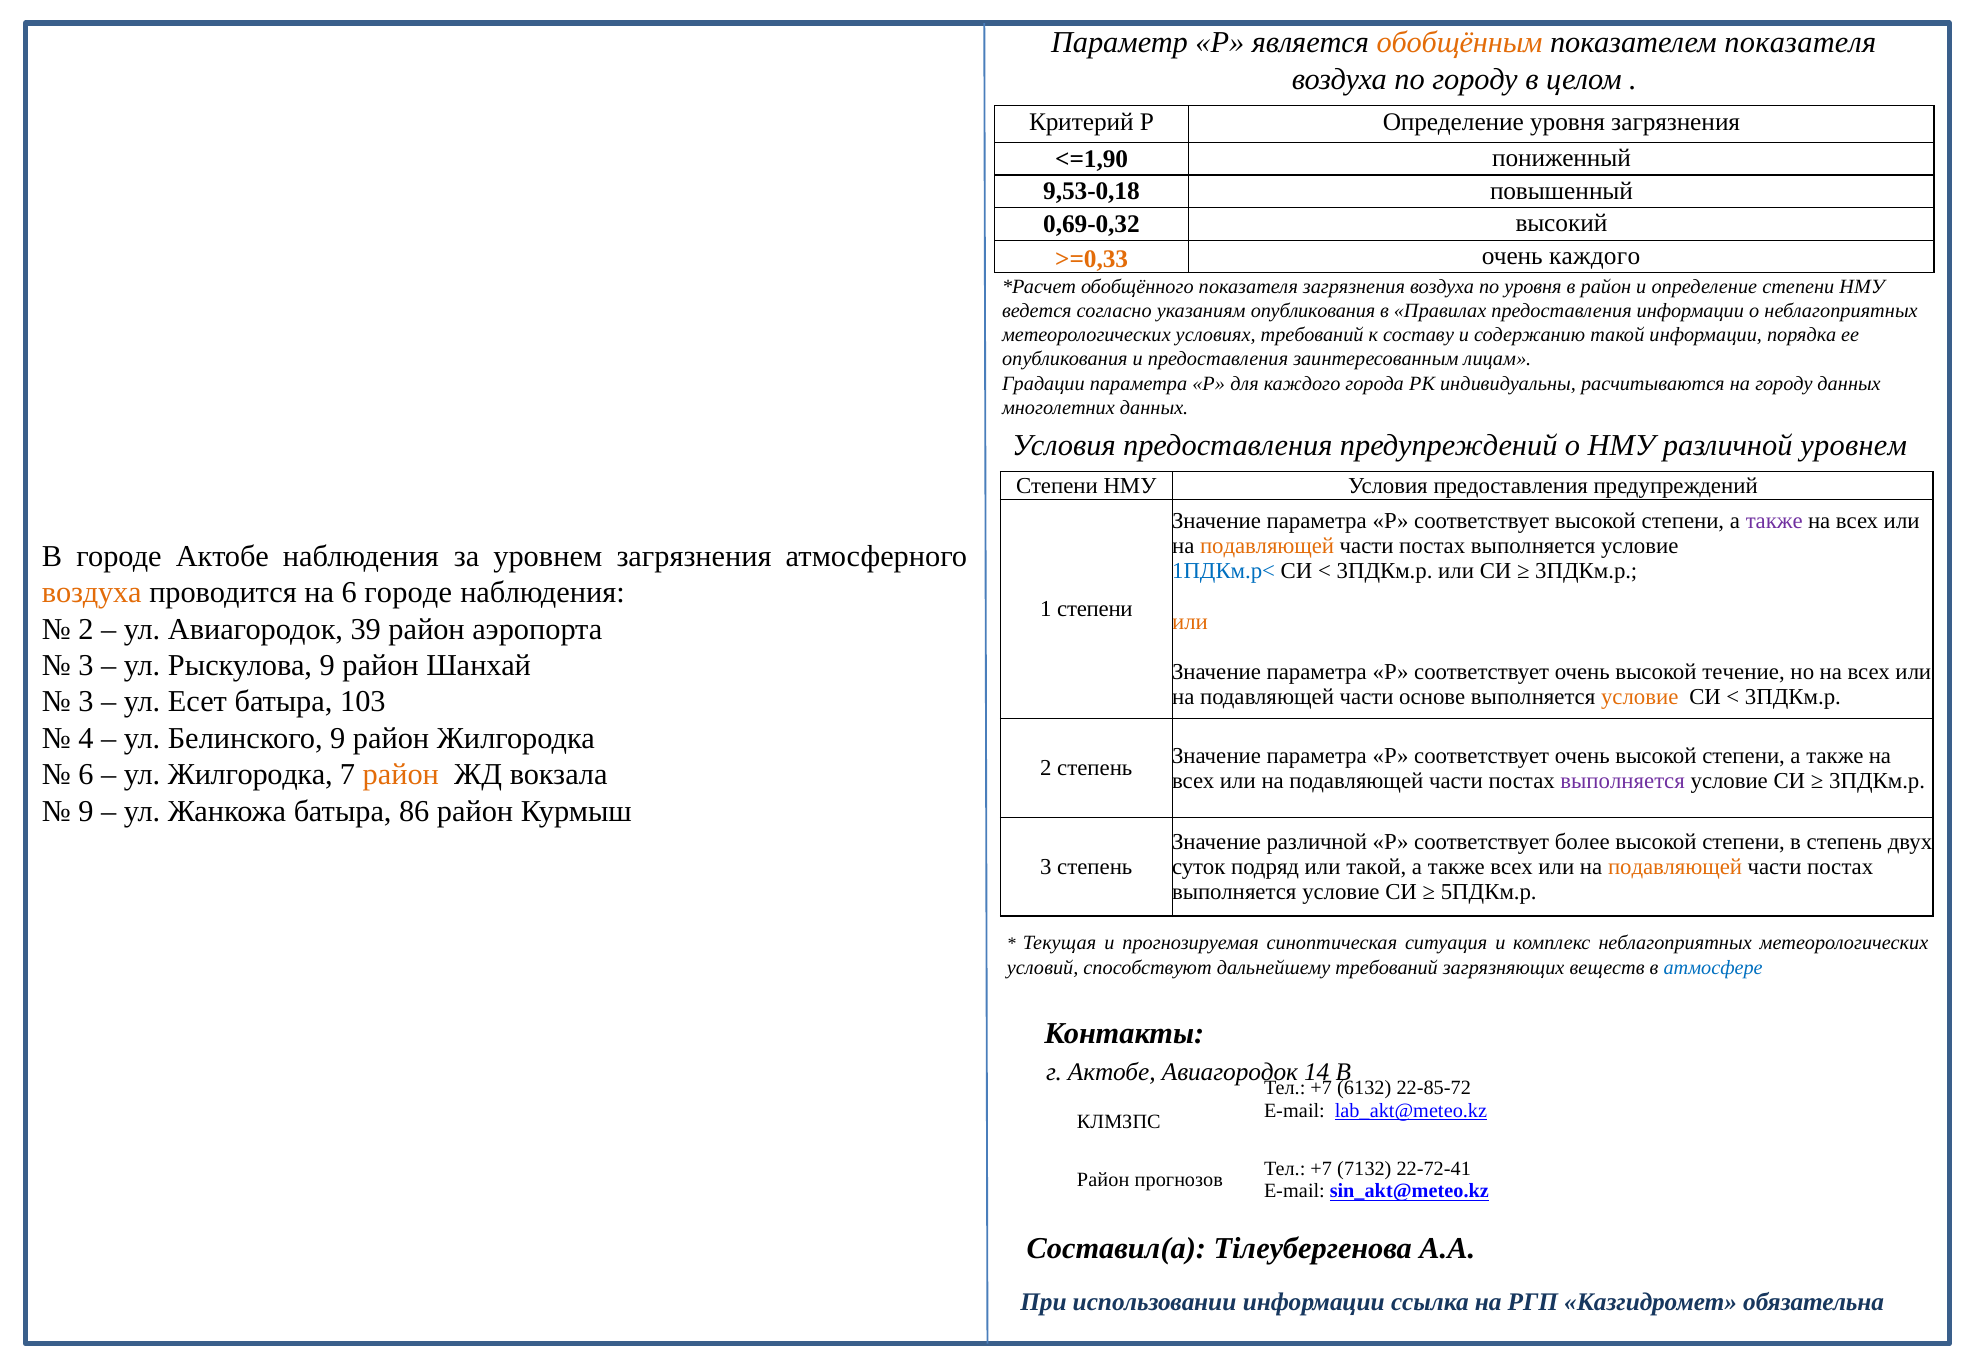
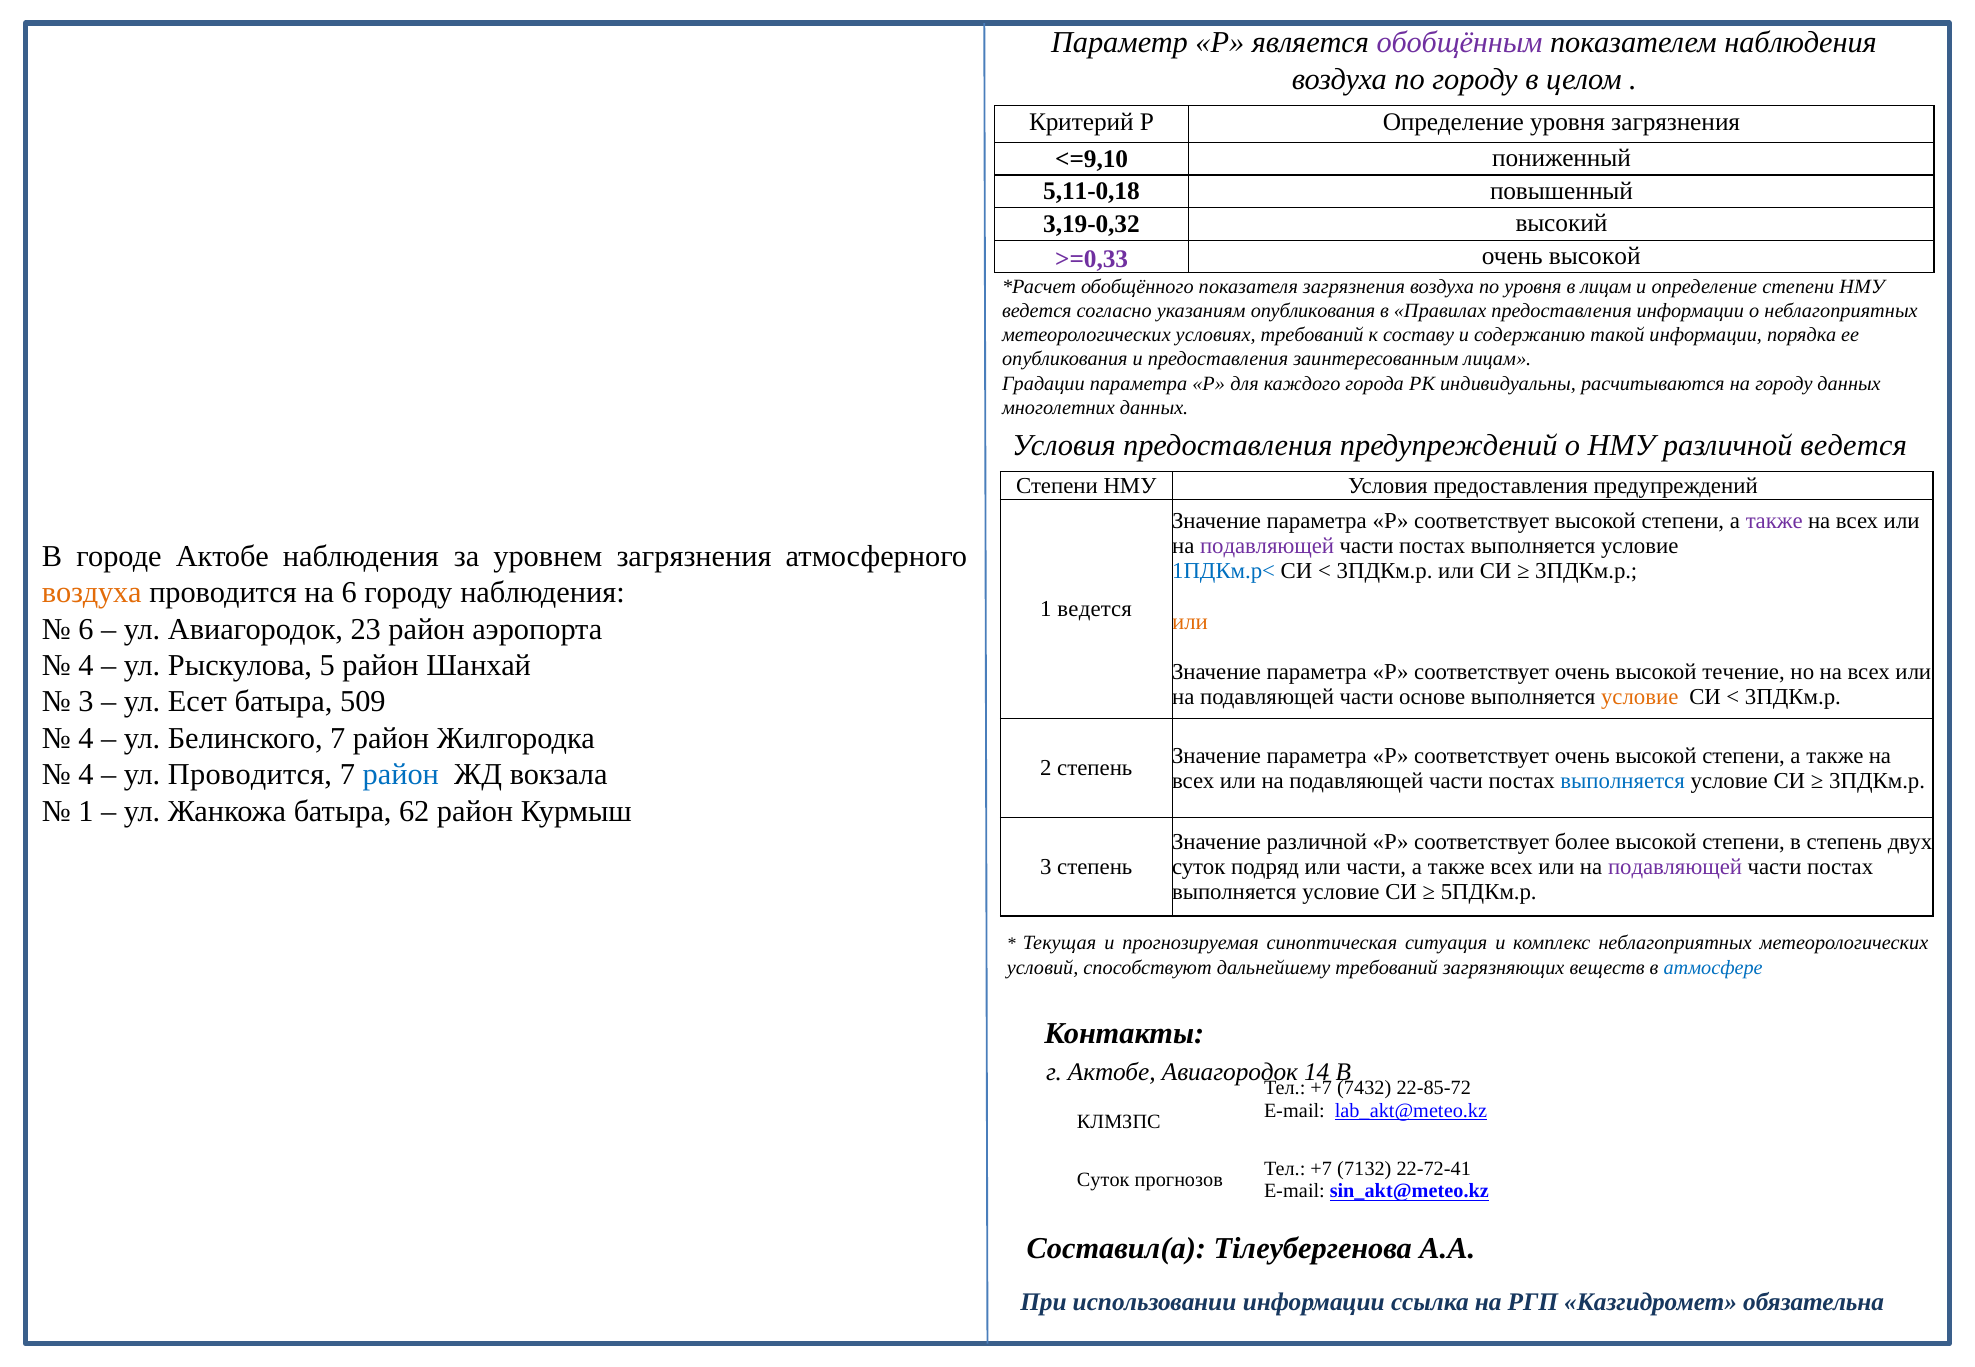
обобщённым colour: orange -> purple
показателем показателя: показателя -> наблюдения
<=1,90: <=1,90 -> <=9,10
9,53-0,18: 9,53-0,18 -> 5,11-0,18
0,69-0,32: 0,69-0,32 -> 3,19-0,32
>=0,33 colour: orange -> purple
каждого at (1595, 256): каждого -> высокой
в район: район -> лицам
различной уровнем: уровнем -> ведется
подавляющей at (1267, 546) colour: orange -> purple
6 городе: городе -> городу
1 степени: степени -> ведется
2 at (86, 629): 2 -> 6
39: 39 -> 23
3 at (86, 666): 3 -> 4
Рыскулова 9: 9 -> 5
103: 103 -> 509
Белинского 9: 9 -> 7
6 at (86, 775): 6 -> 4
ул Жилгородка: Жилгородка -> Проводится
район at (401, 775) colour: orange -> blue
выполняется at (1623, 781) colour: purple -> blue
9 at (86, 812): 9 -> 1
86: 86 -> 62
или такой: такой -> части
подавляющей at (1675, 867) colour: orange -> purple
6132: 6132 -> 7432
Район at (1103, 1180): Район -> Суток
